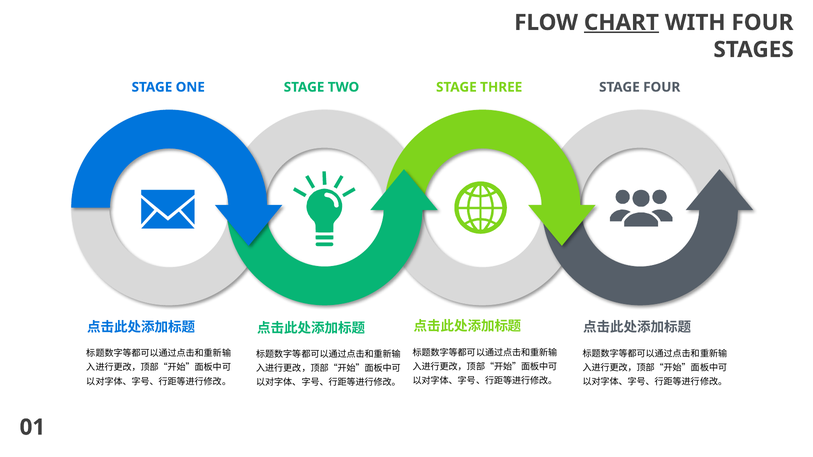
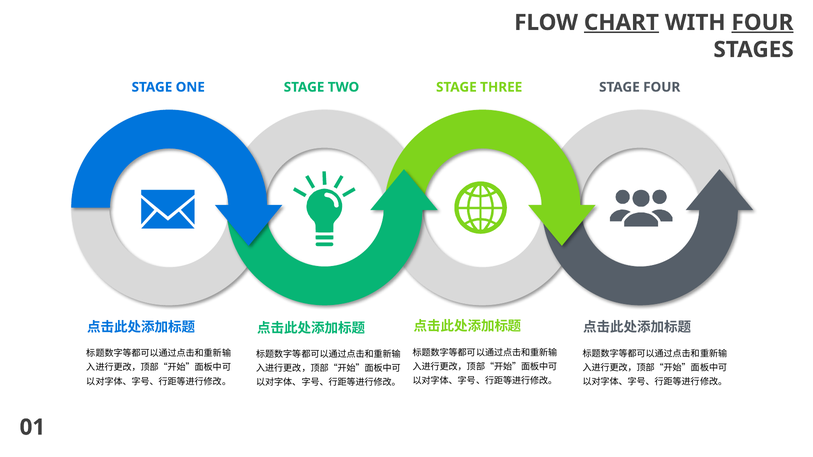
FOUR at (762, 23) underline: none -> present
